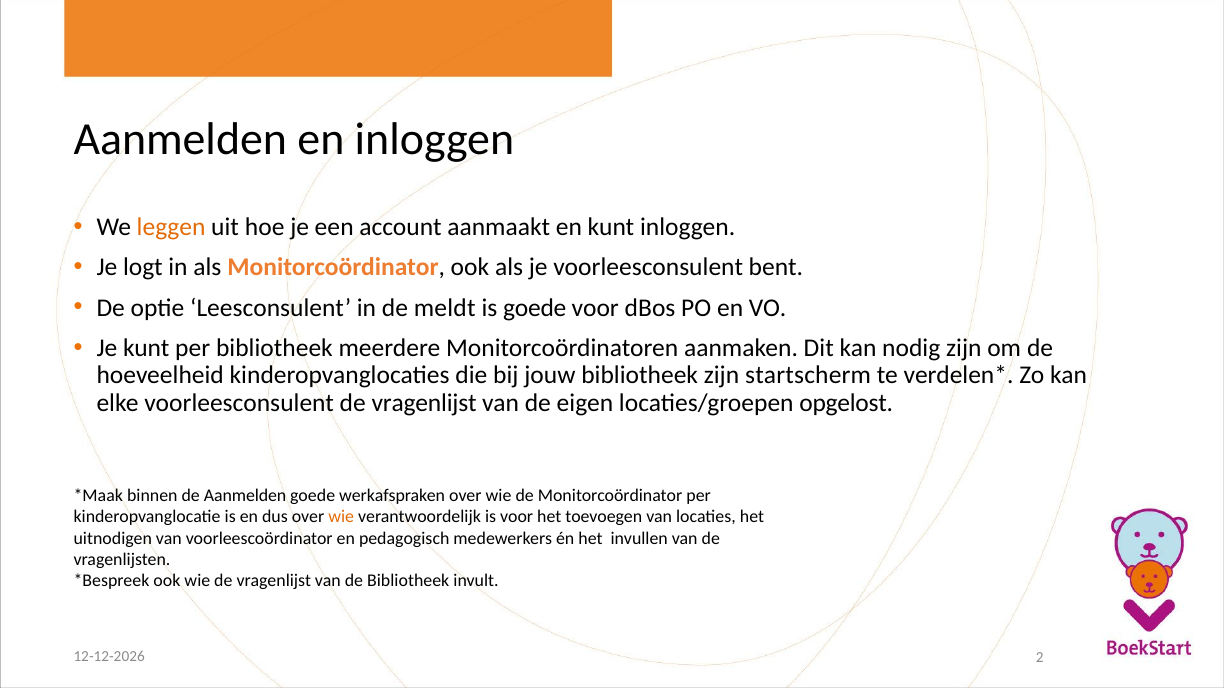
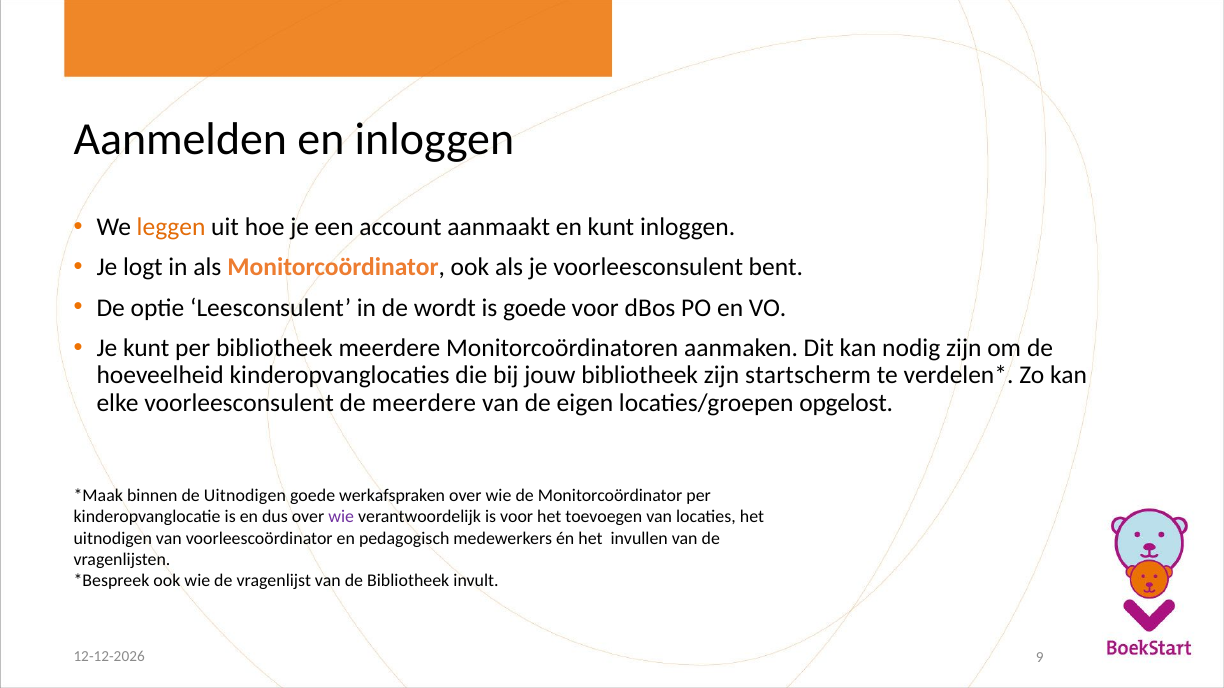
meldt: meldt -> wordt
voorleesconsulent de vragenlijst: vragenlijst -> meerdere
de Aanmelden: Aanmelden -> Uitnodigen
wie at (341, 517) colour: orange -> purple
2: 2 -> 9
